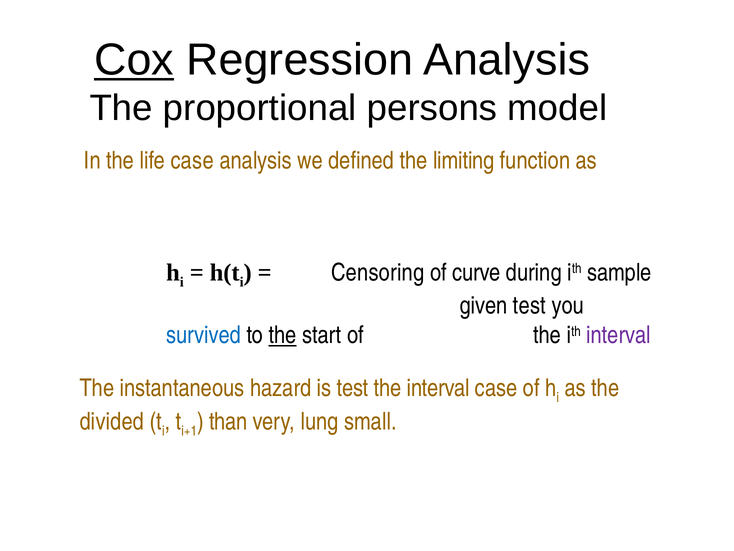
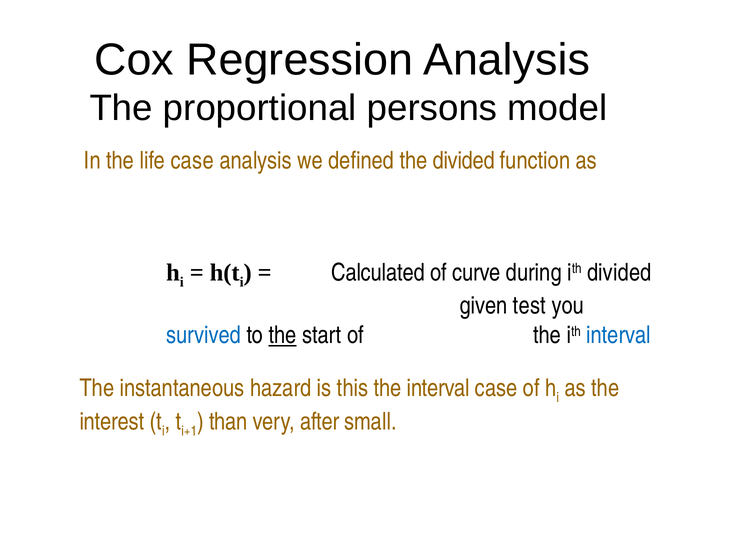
Cox underline: present -> none
the limiting: limiting -> divided
Censoring: Censoring -> Calculated
ith sample: sample -> divided
interval at (619, 335) colour: purple -> blue
is test: test -> this
divided: divided -> interest
lung: lung -> after
